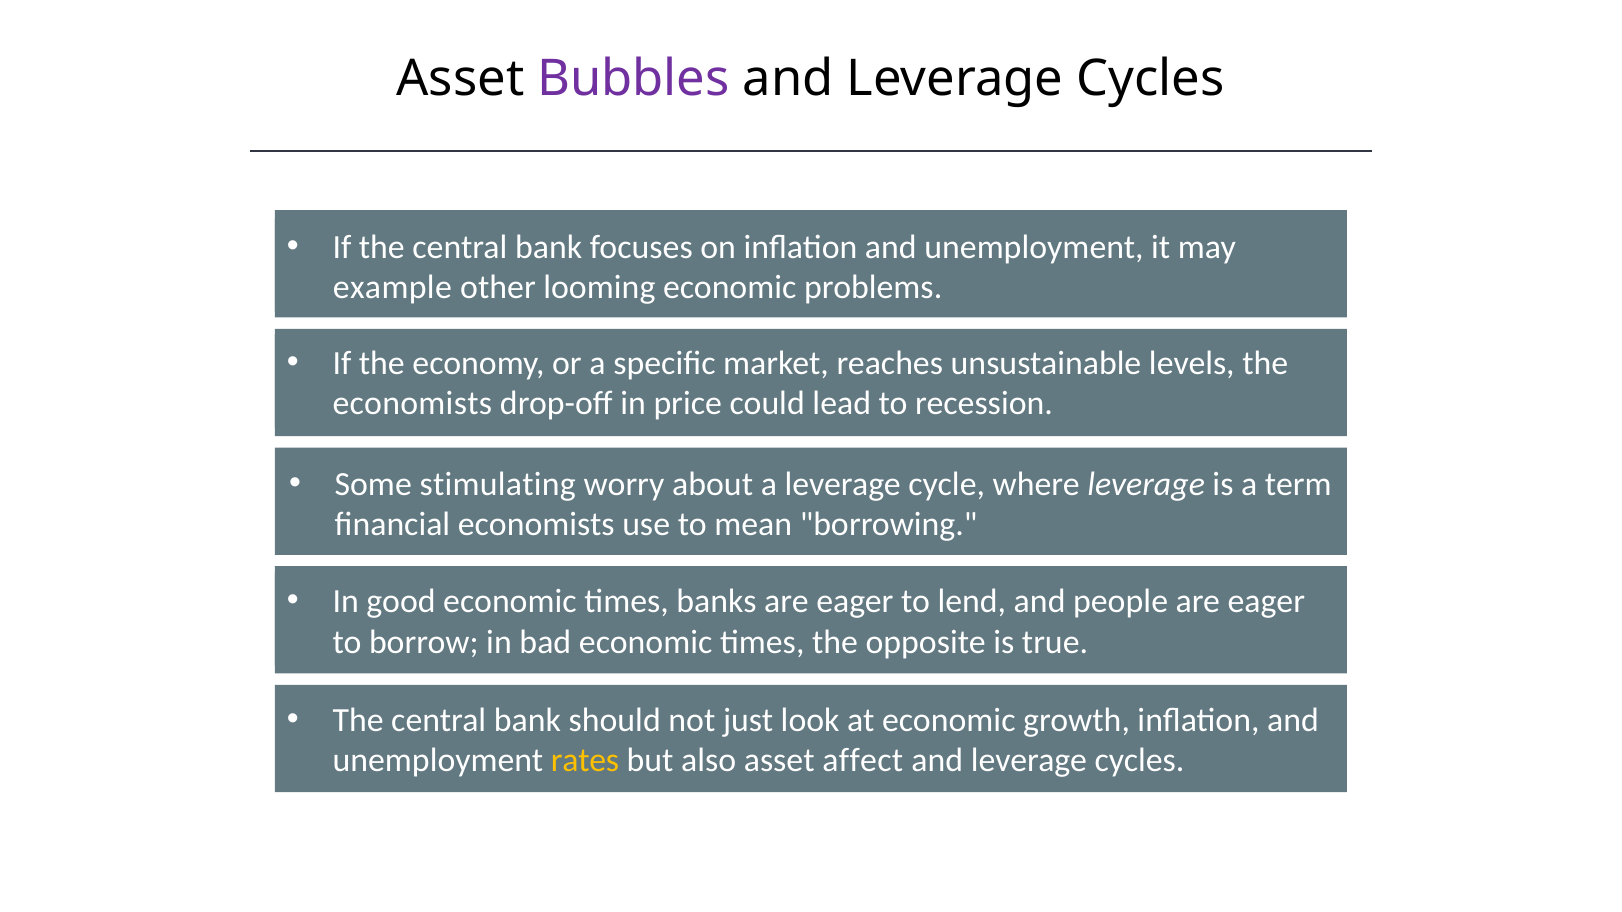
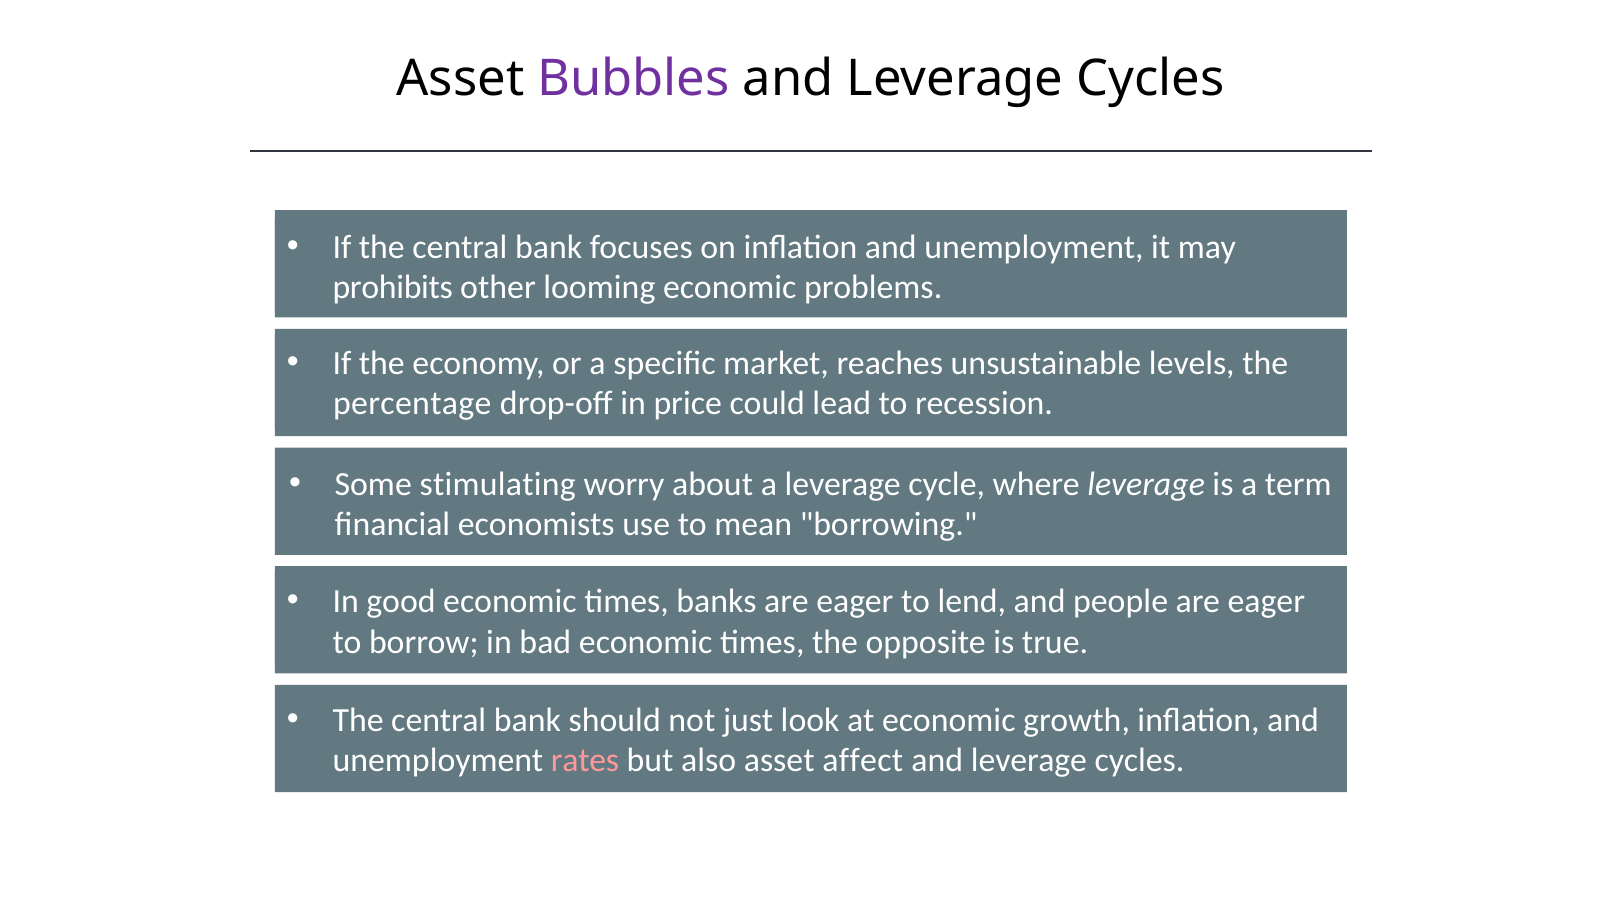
example: example -> prohibits
economists at (412, 404): economists -> percentage
rates colour: yellow -> pink
